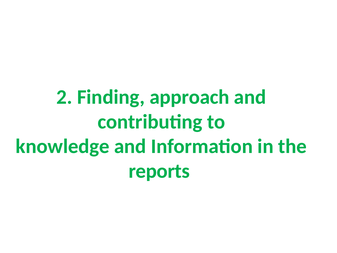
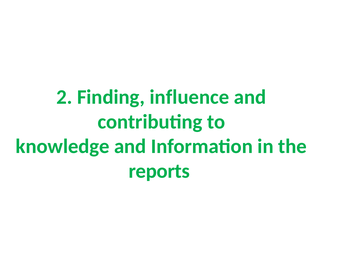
approach: approach -> influence
